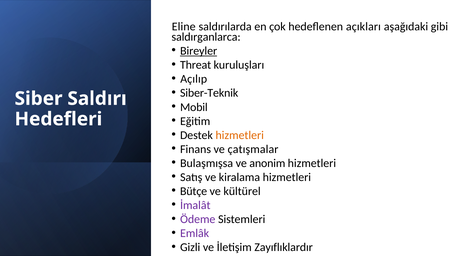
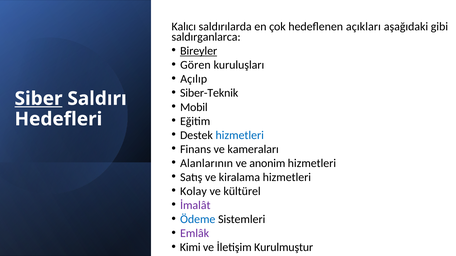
Eline: Eline -> Kalıcı
Threat: Threat -> Gören
Siber underline: none -> present
hizmetleri at (240, 135) colour: orange -> blue
çatışmalar: çatışmalar -> kameraları
Bulaşmışsa: Bulaşmışsa -> Alanlarının
Bütçe: Bütçe -> Kolay
Ödeme colour: purple -> blue
Gizli: Gizli -> Kimi
Zayıflıklardır: Zayıflıklardır -> Kurulmuştur
